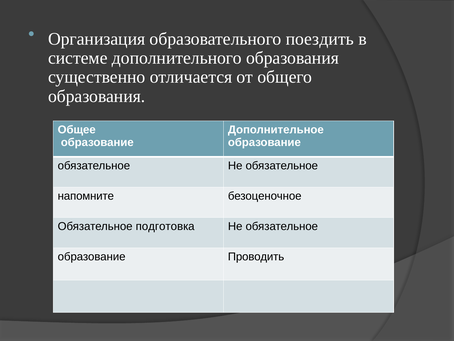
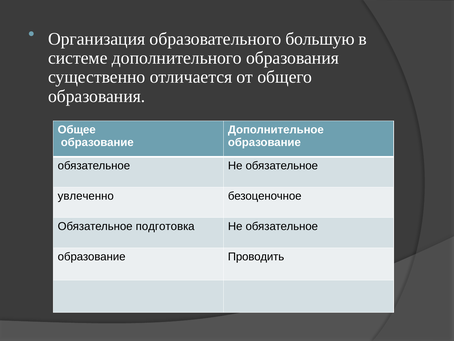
поездить: поездить -> большую
напомните: напомните -> увлеченно
